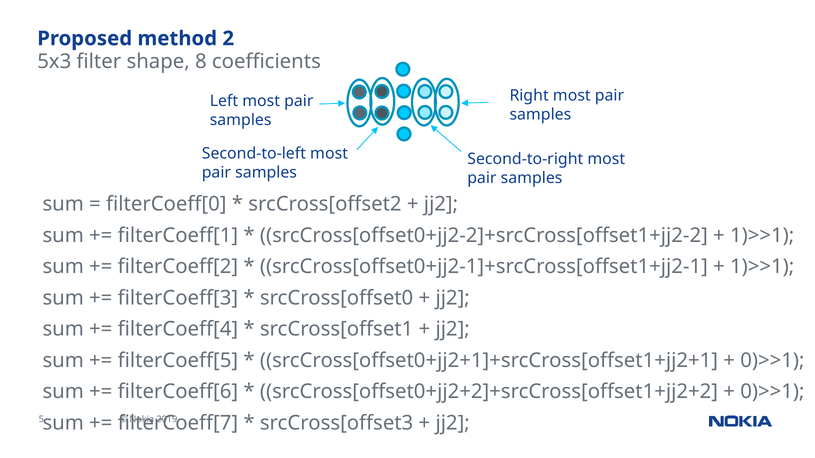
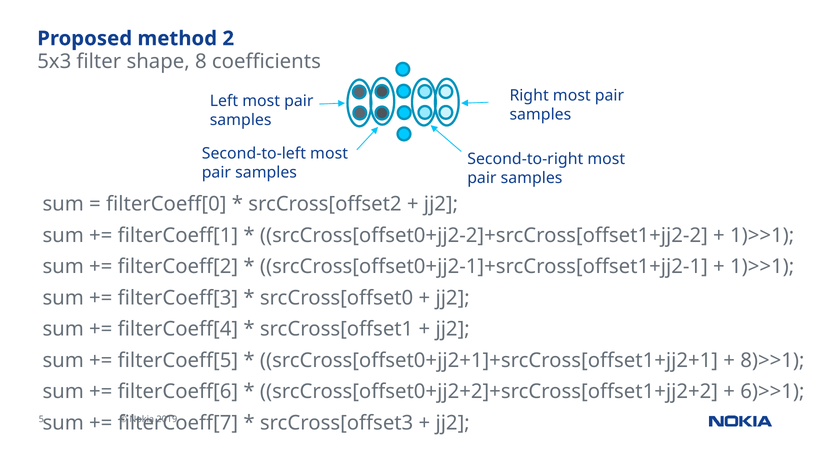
0)>>1 at (772, 361): 0)>>1 -> 8)>>1
0)>>1 at (772, 392): 0)>>1 -> 6)>>1
